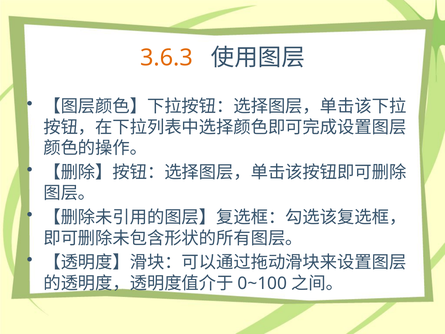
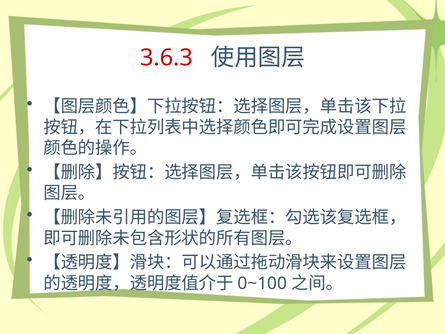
3.6.3 colour: orange -> red
